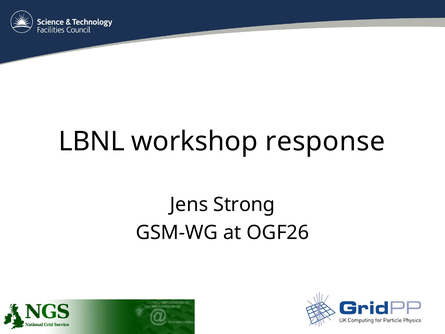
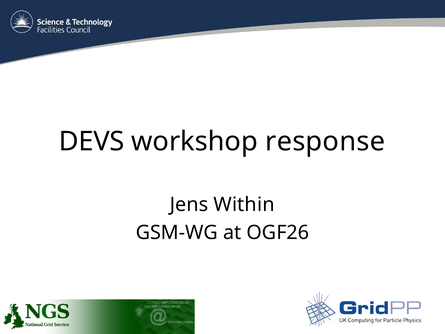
LBNL: LBNL -> DEVS
Strong: Strong -> Within
